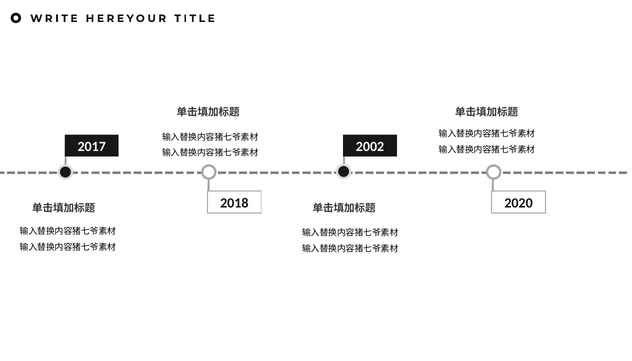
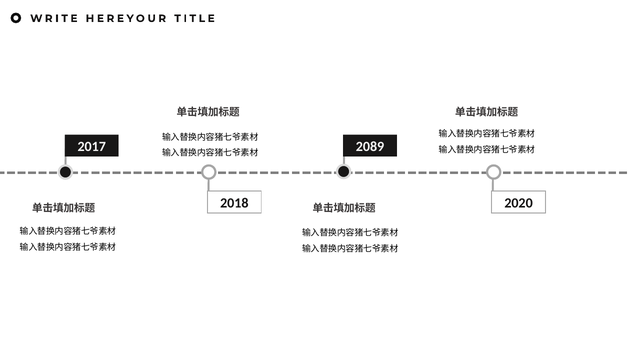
2002: 2002 -> 2089
